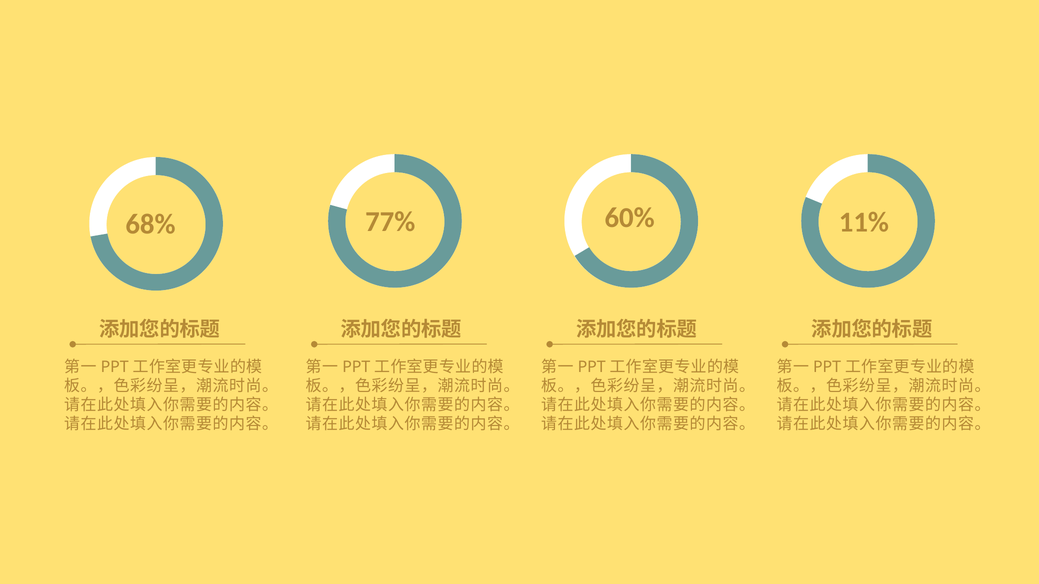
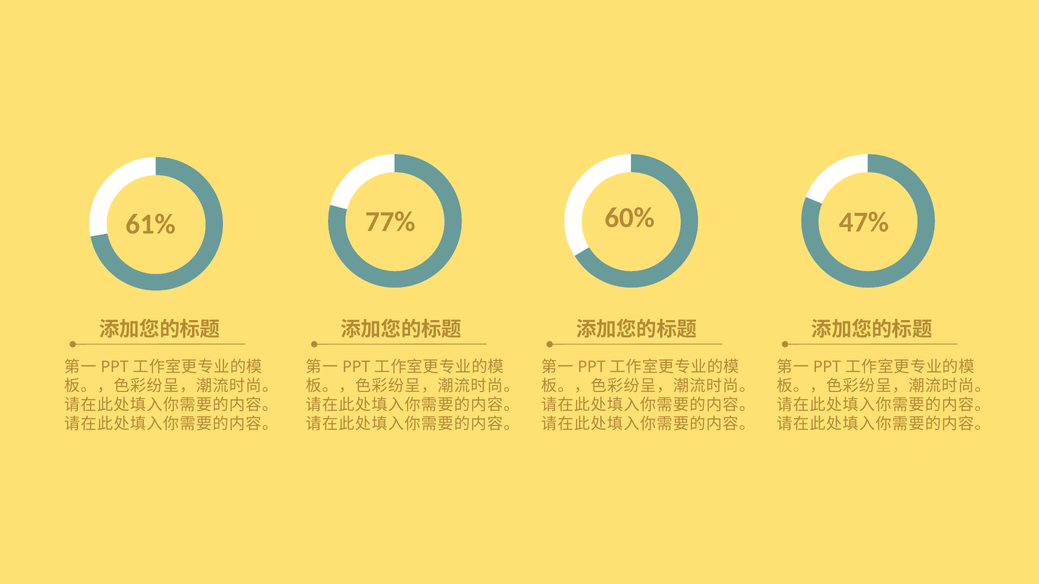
11%: 11% -> 47%
68%: 68% -> 61%
